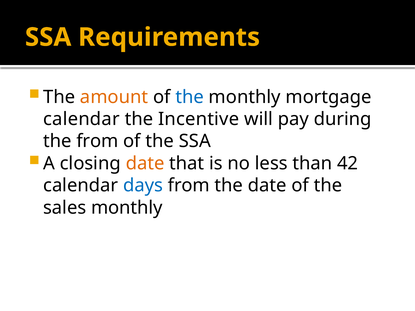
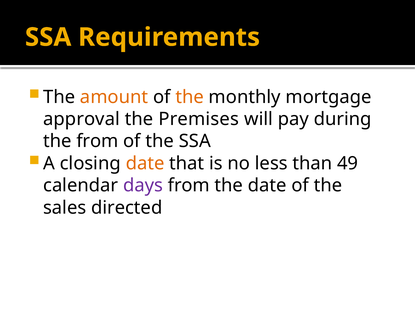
the at (190, 97) colour: blue -> orange
calendar at (81, 119): calendar -> approval
Incentive: Incentive -> Premises
42: 42 -> 49
days colour: blue -> purple
sales monthly: monthly -> directed
